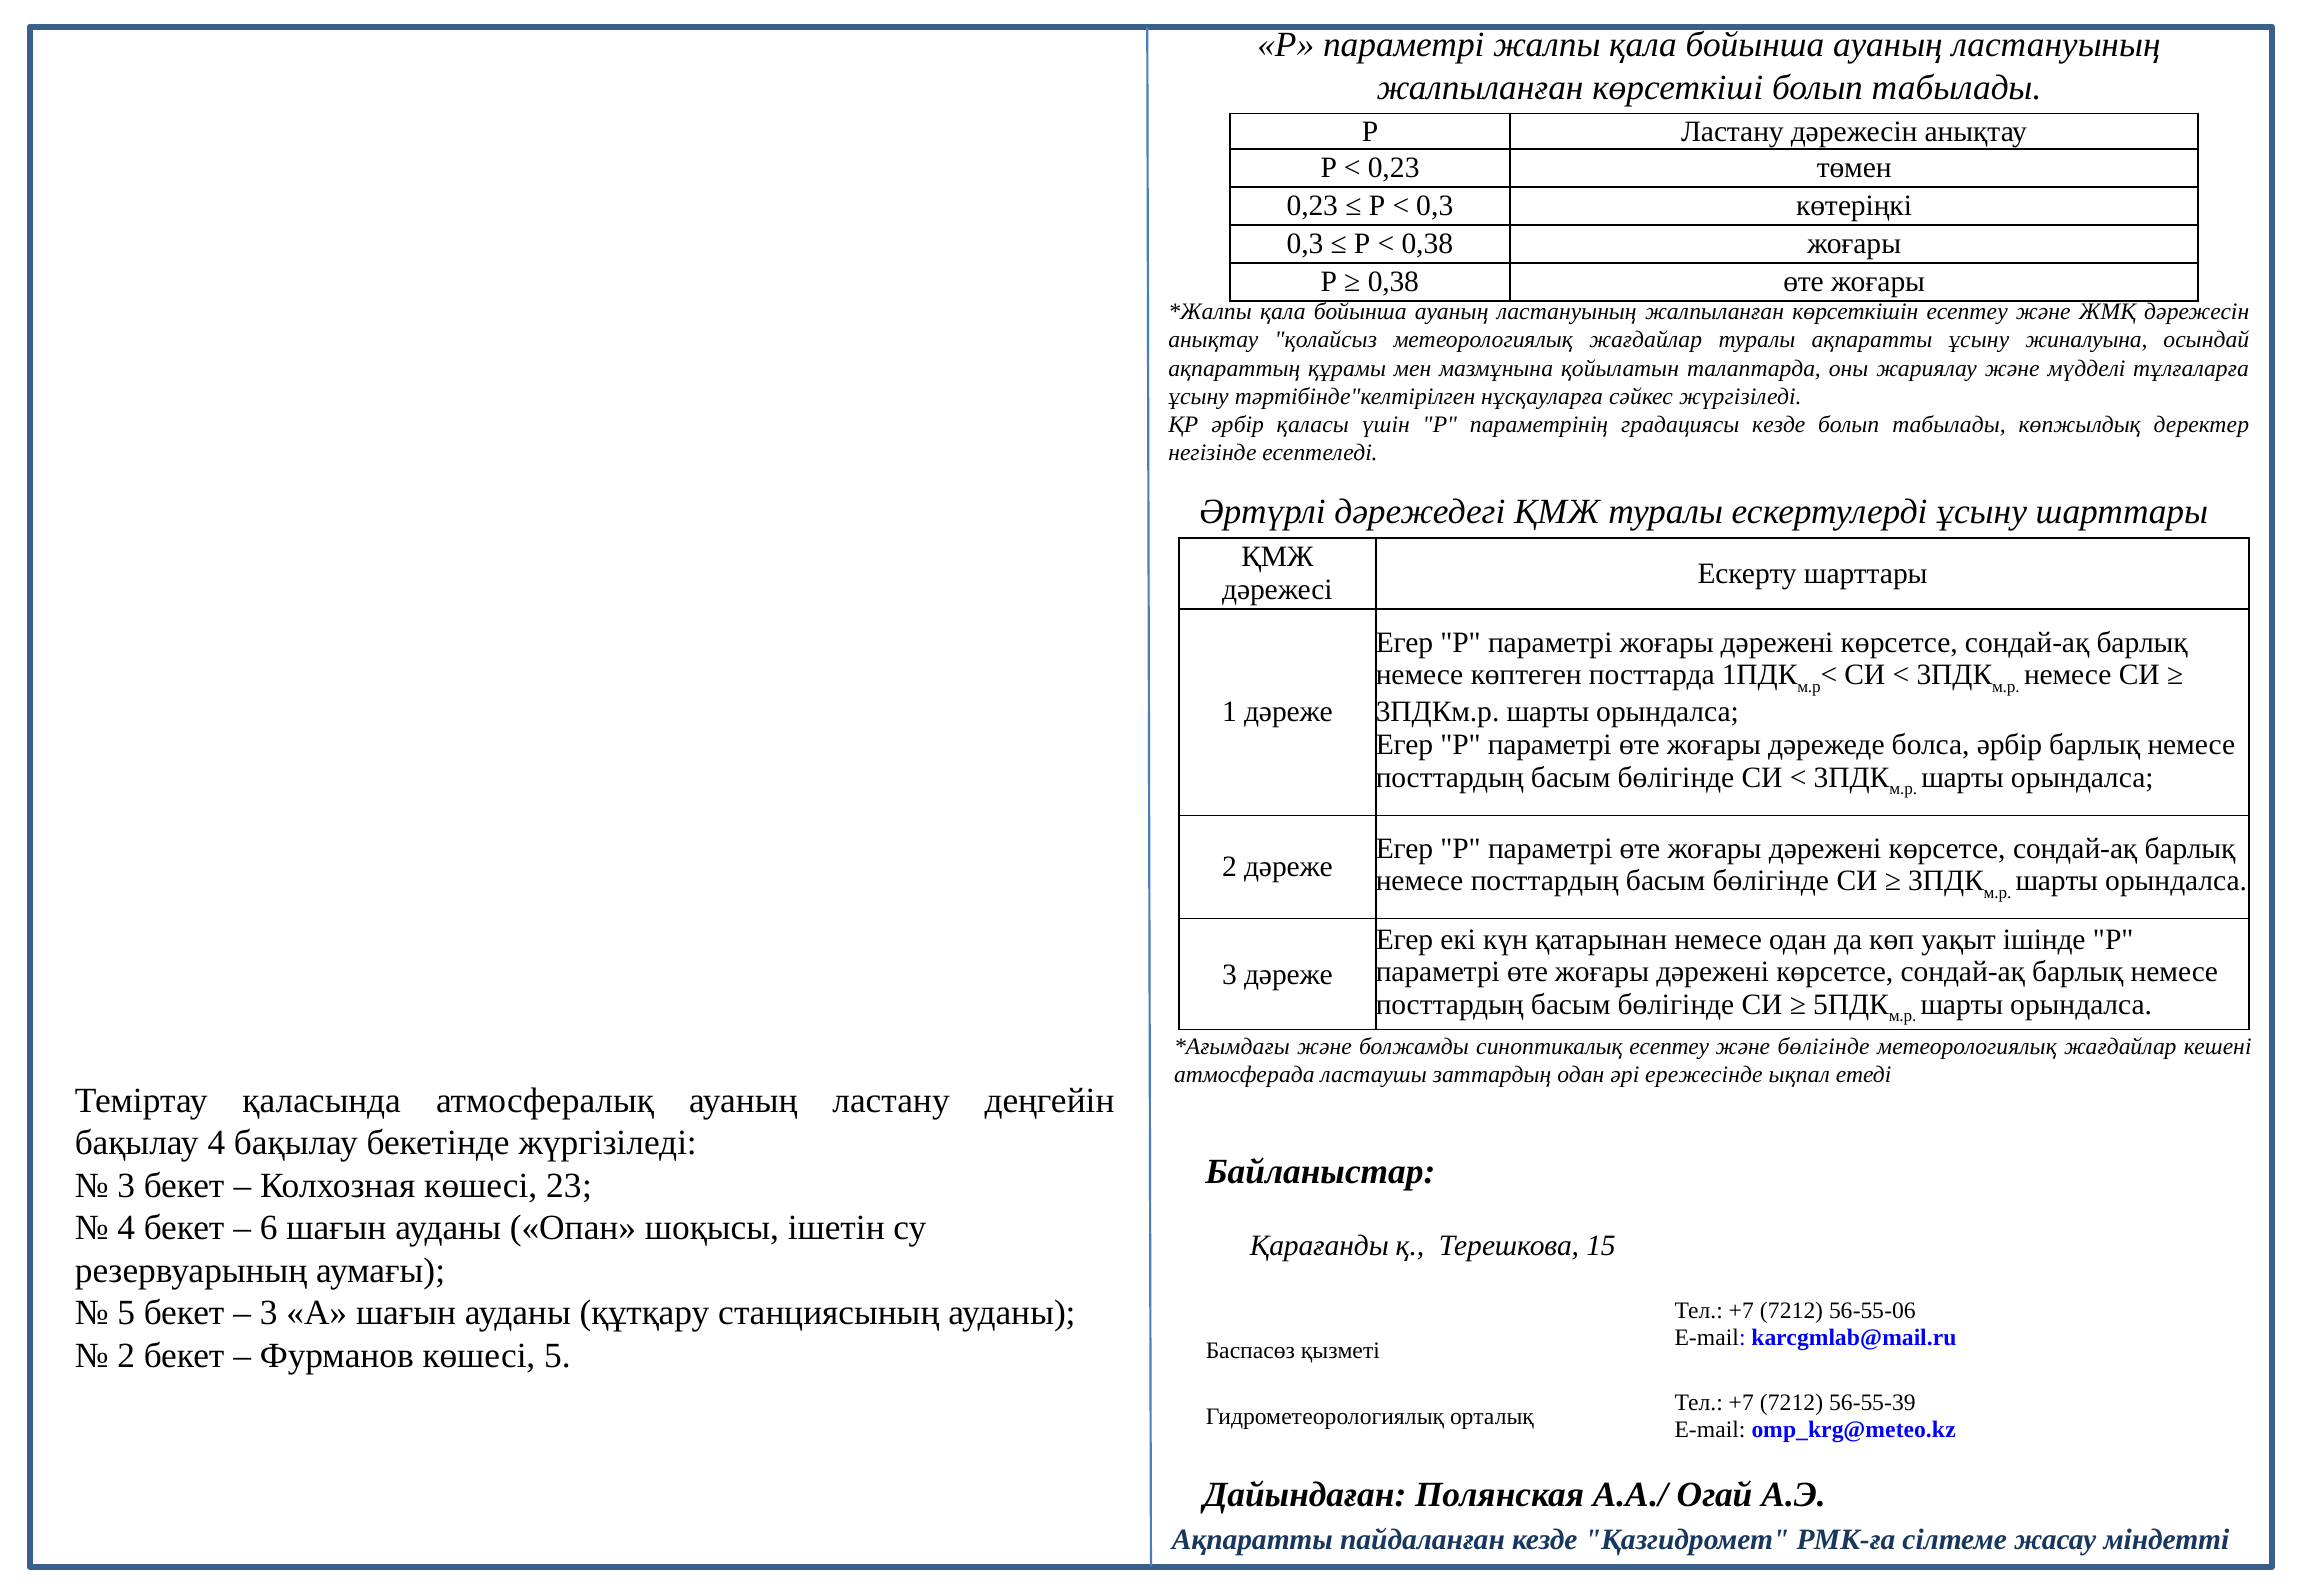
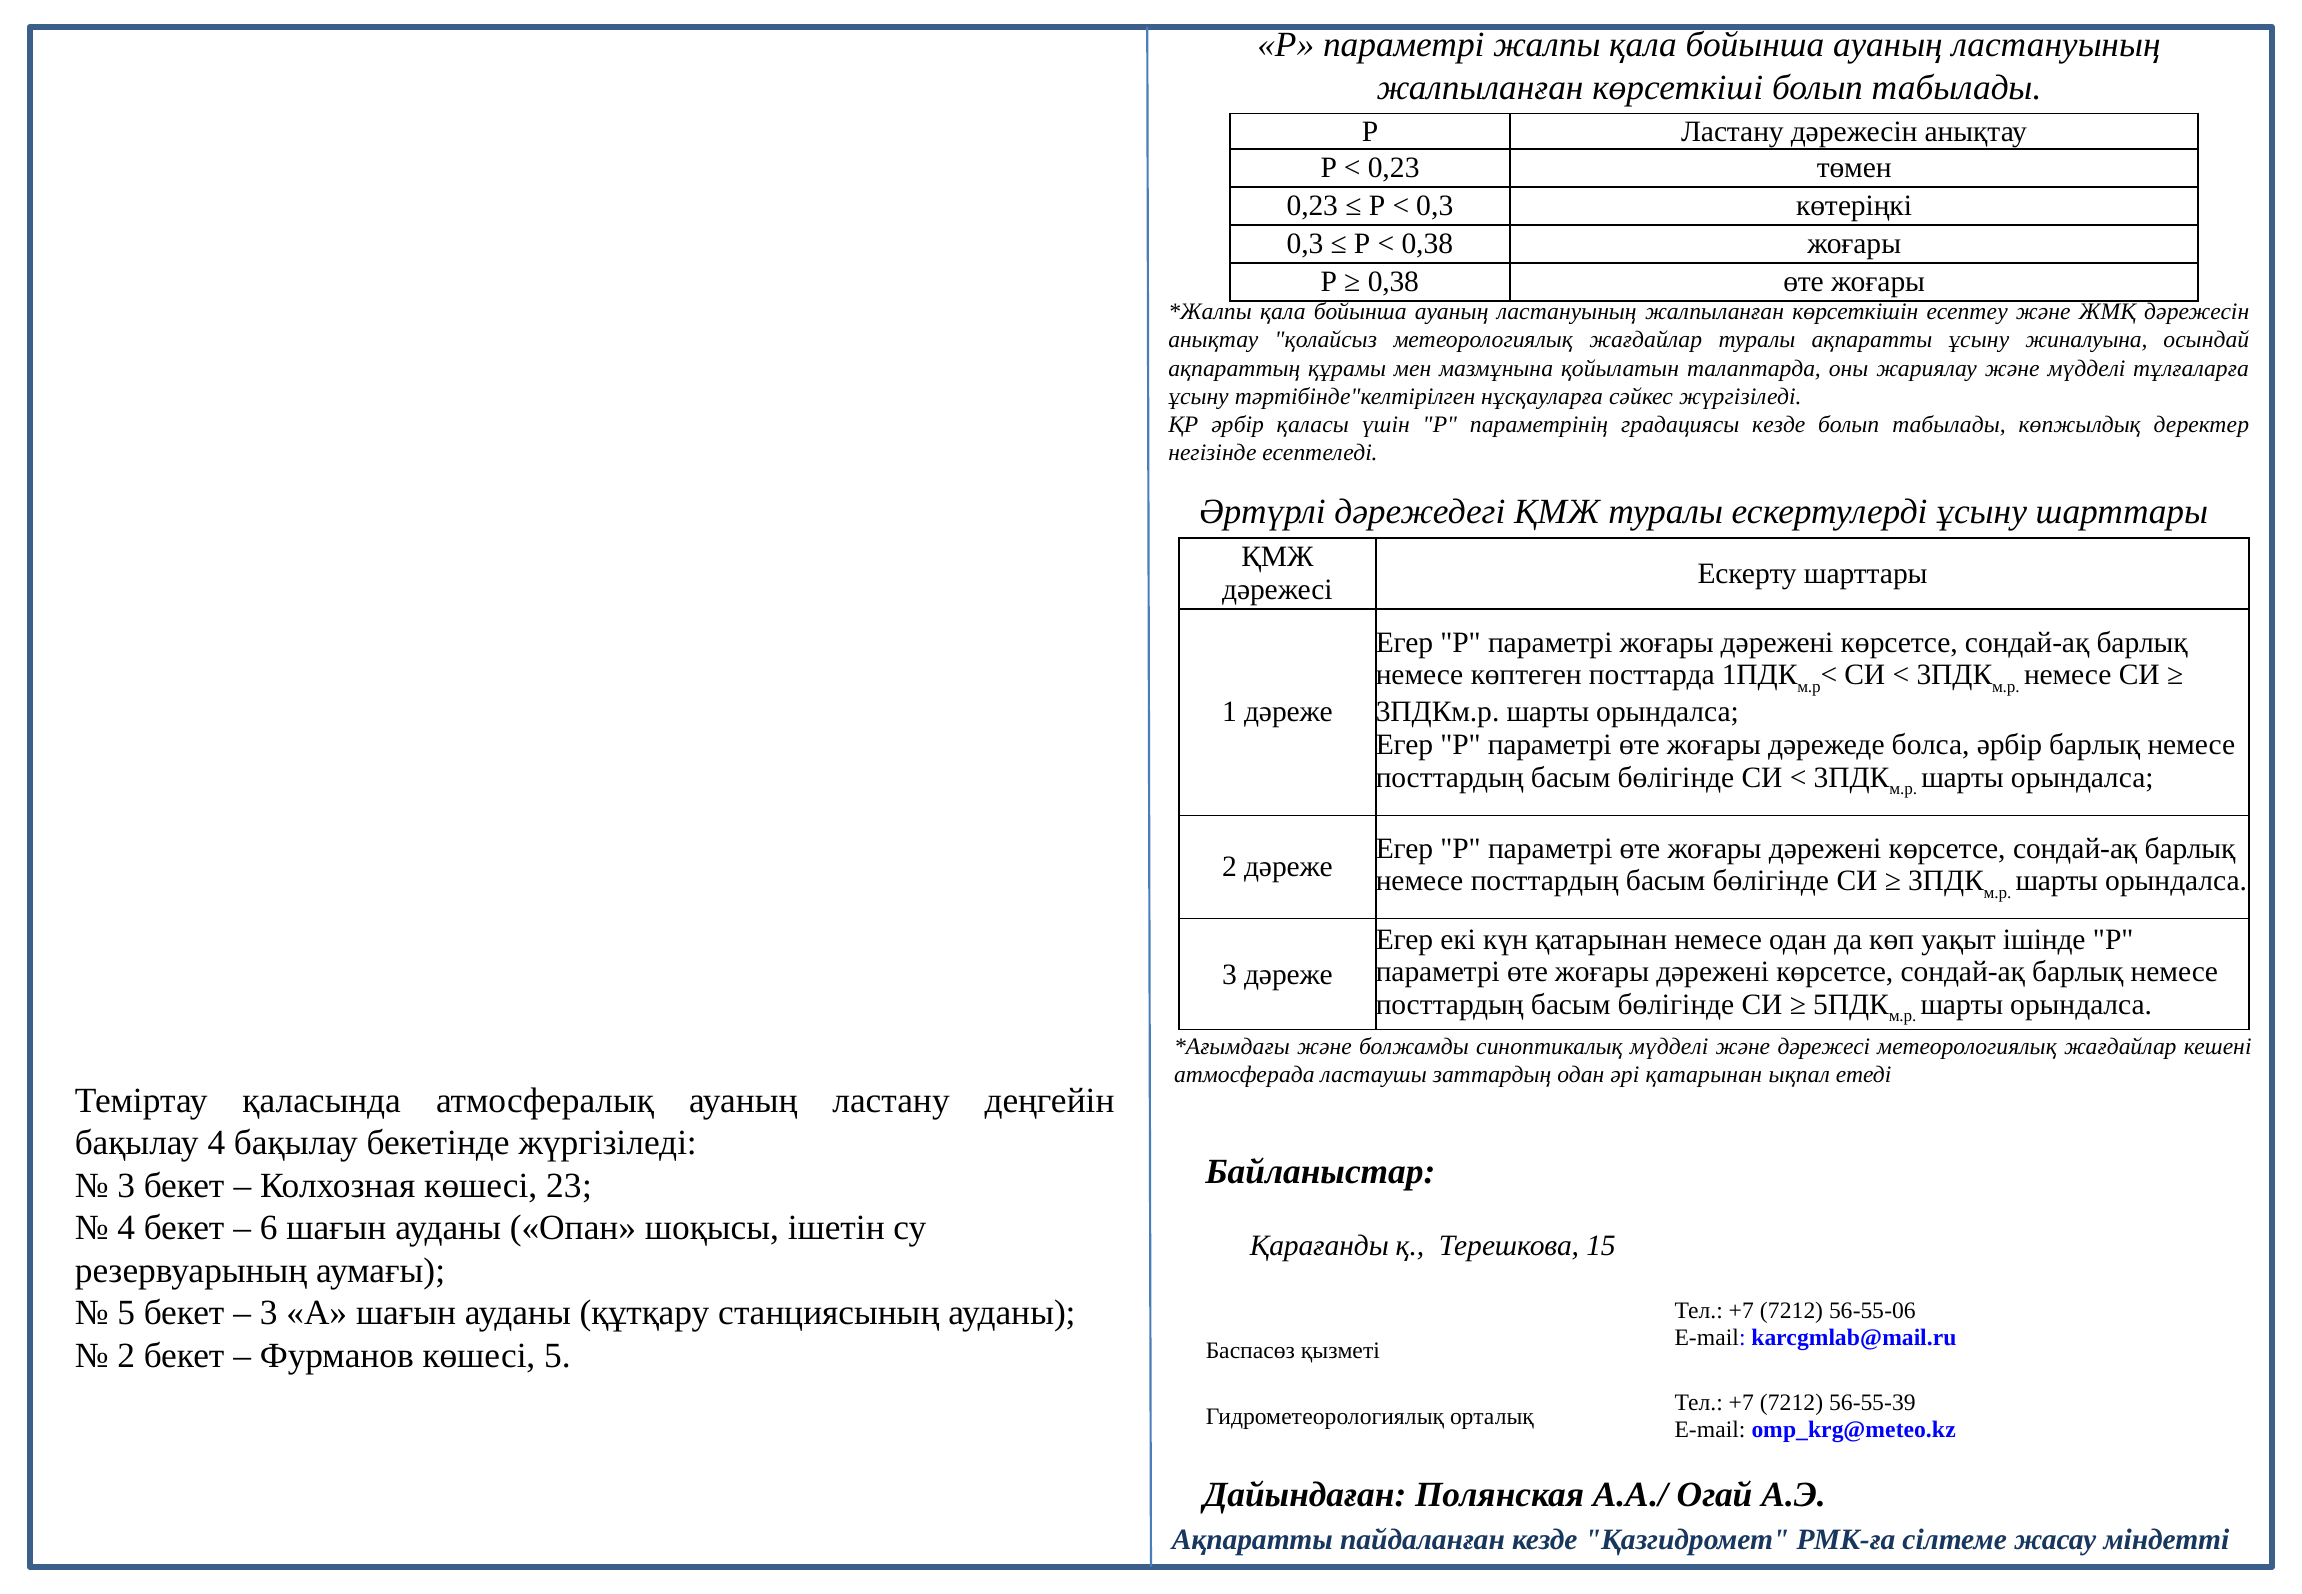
синоптикалық есептеу: есептеу -> мүдделі
және бөлігінде: бөлігінде -> дәрежесі
әрі ережесінде: ережесінде -> қатарынан
